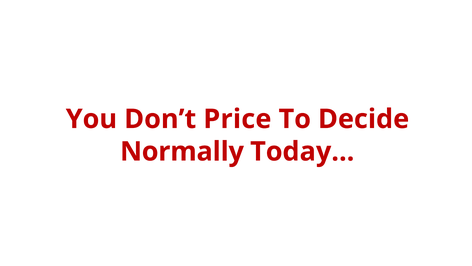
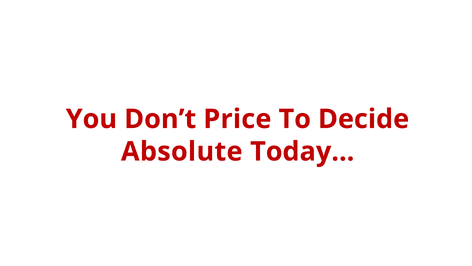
Normally: Normally -> Absolute
